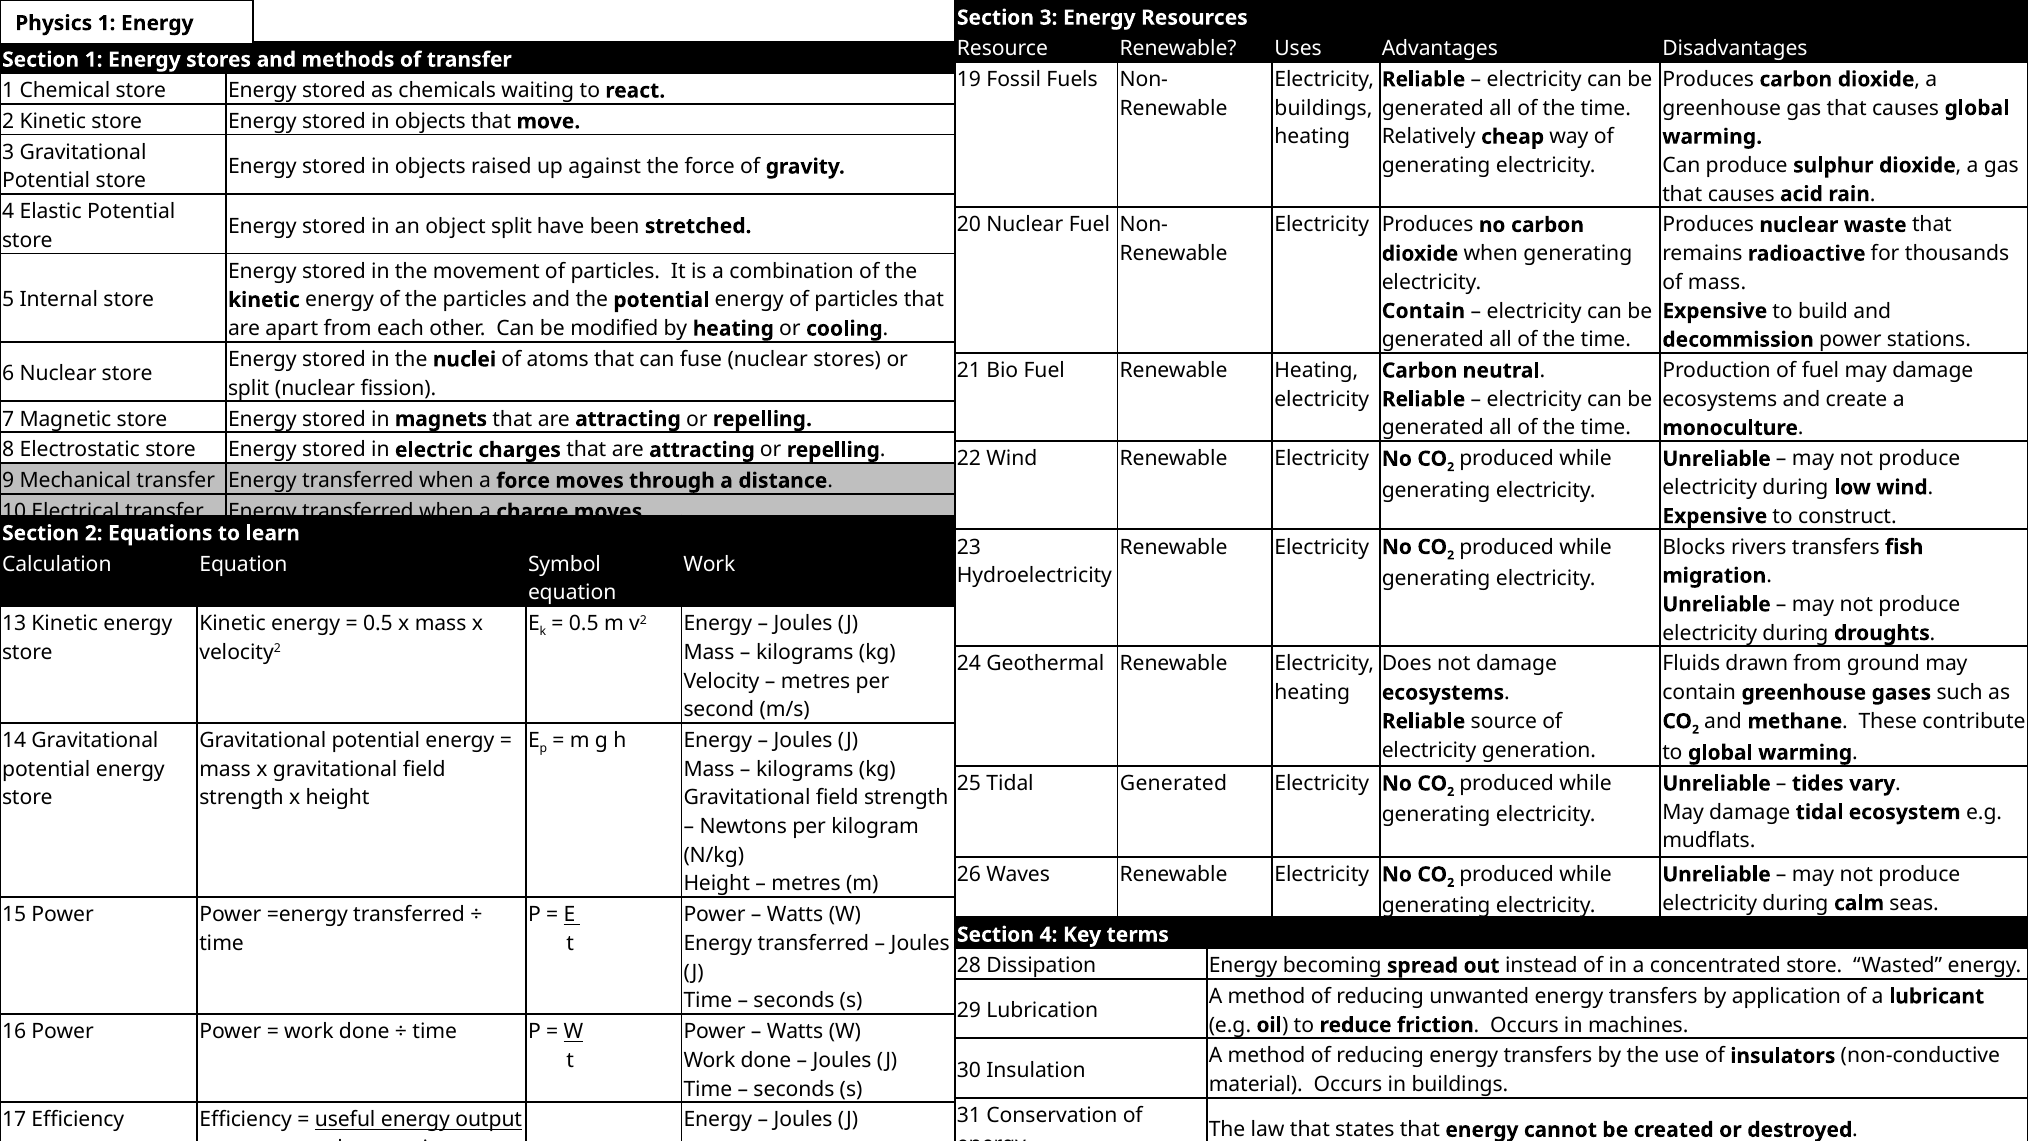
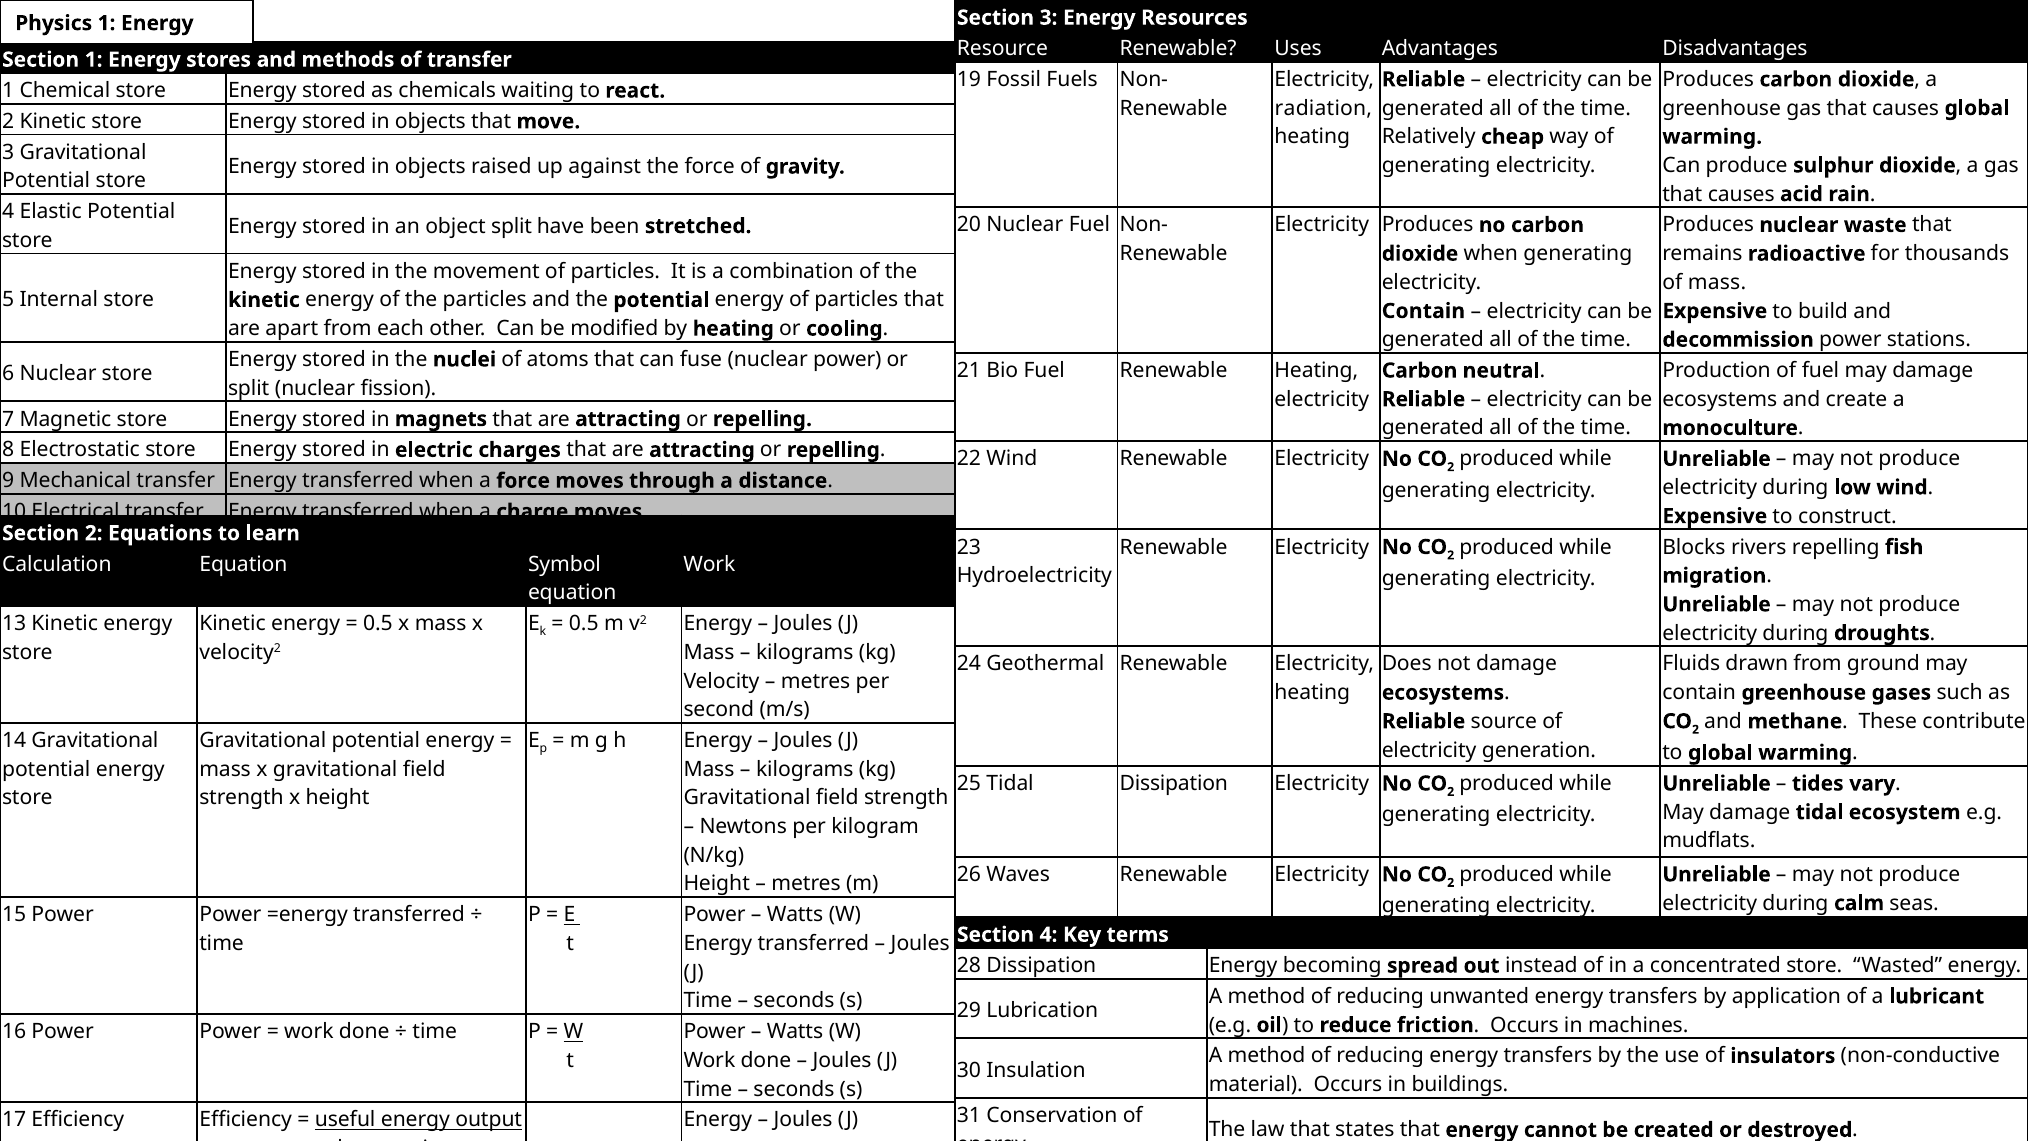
buildings at (1324, 108): buildings -> radiation
nuclear stores: stores -> power
rivers transfers: transfers -> repelling
Tidal Generated: Generated -> Dissipation
